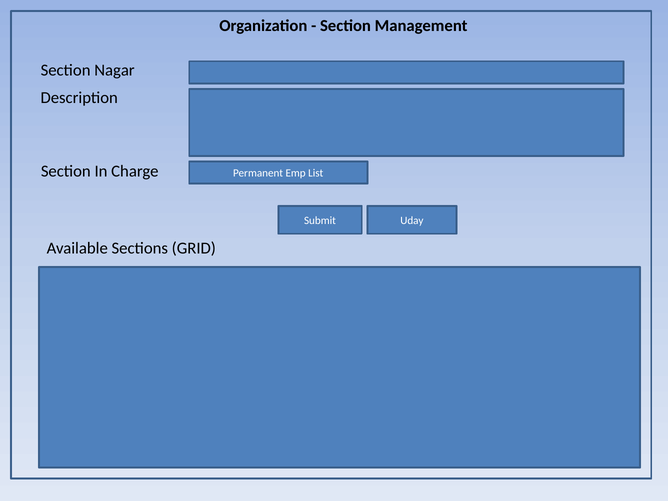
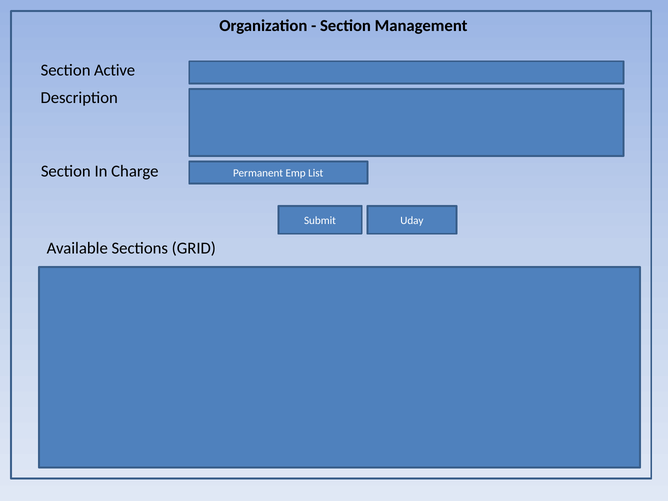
Nagar: Nagar -> Active
